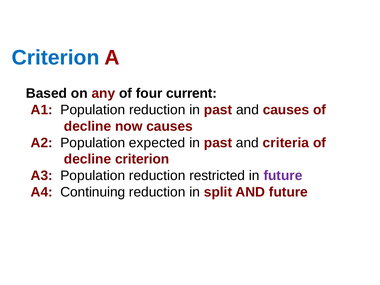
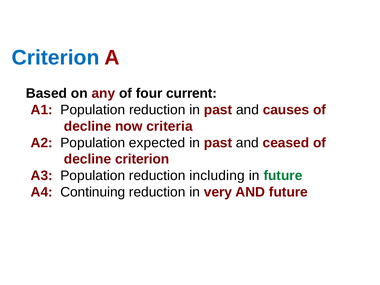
now causes: causes -> criteria
criteria: criteria -> ceased
restricted: restricted -> including
future at (283, 176) colour: purple -> green
split: split -> very
